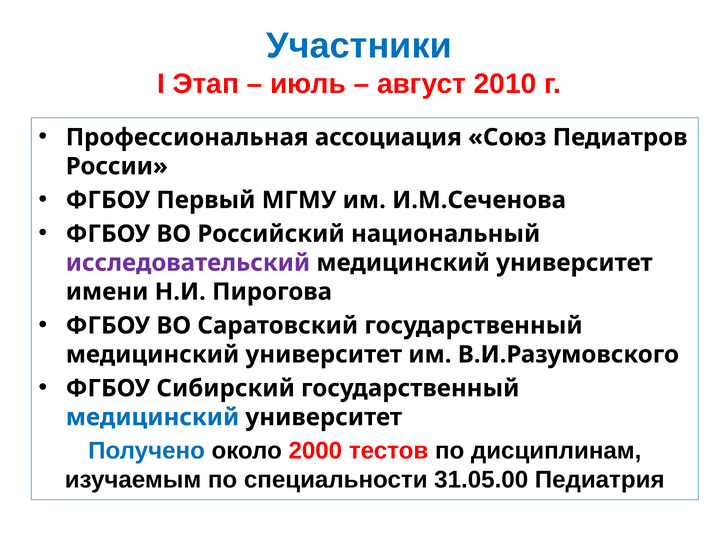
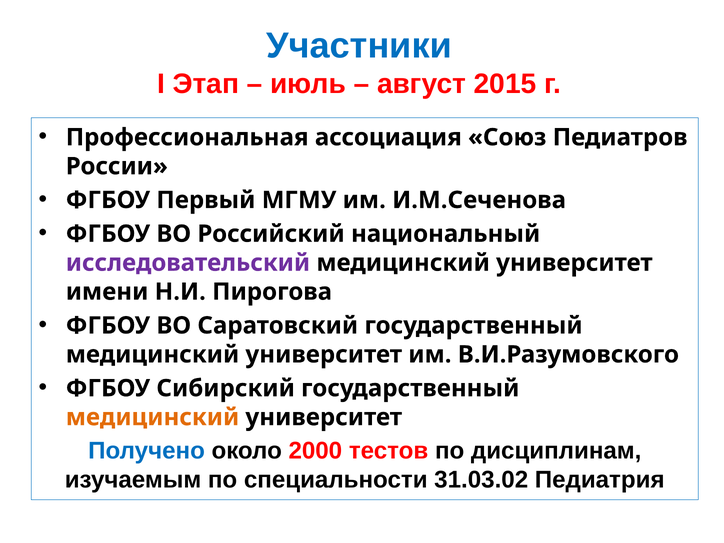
2010: 2010 -> 2015
медицинский at (152, 417) colour: blue -> orange
31.05.00: 31.05.00 -> 31.03.02
